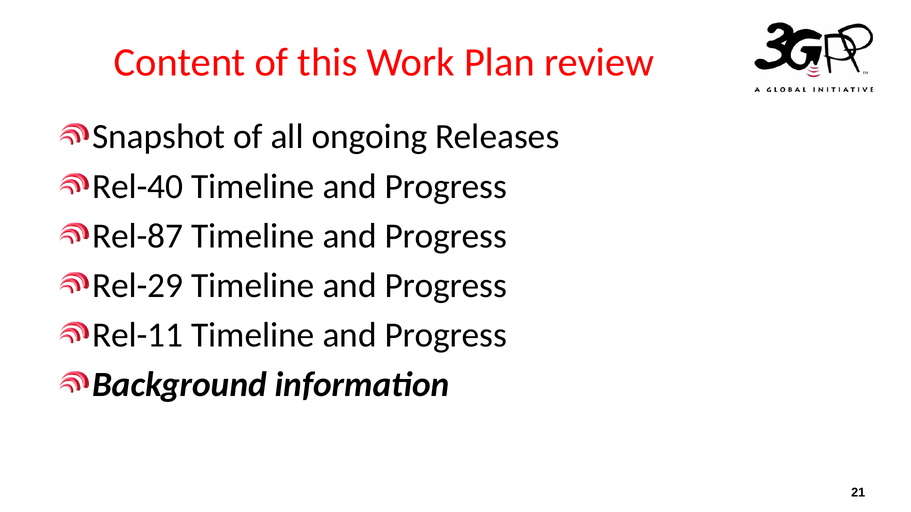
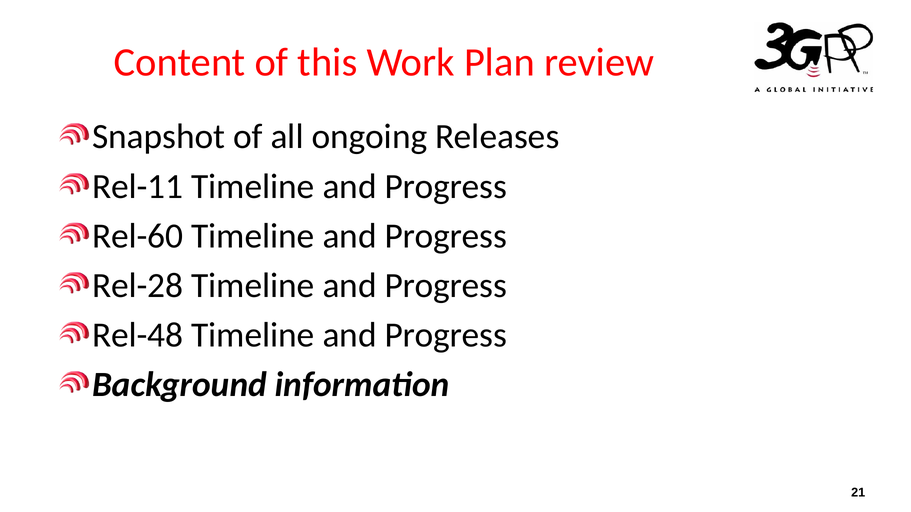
Rel-40: Rel-40 -> Rel-11
Rel-87: Rel-87 -> Rel-60
Rel-29: Rel-29 -> Rel-28
Rel-11: Rel-11 -> Rel-48
